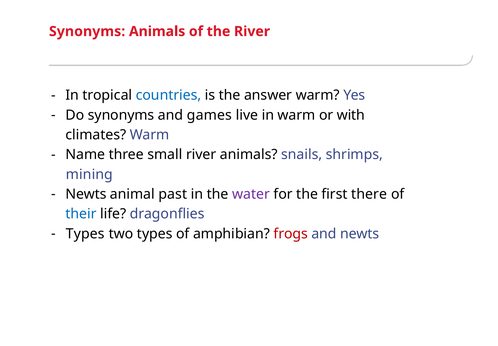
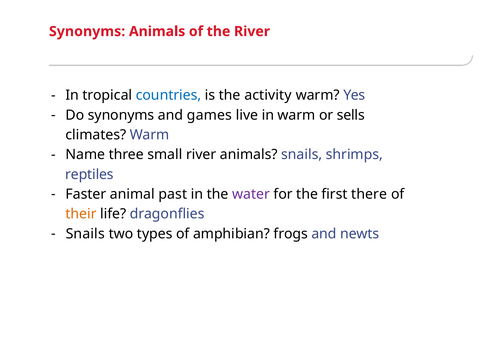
answer: answer -> activity
with: with -> sells
mining: mining -> reptiles
Newts at (86, 194): Newts -> Faster
their colour: blue -> orange
Types at (85, 233): Types -> Snails
frogs colour: red -> black
